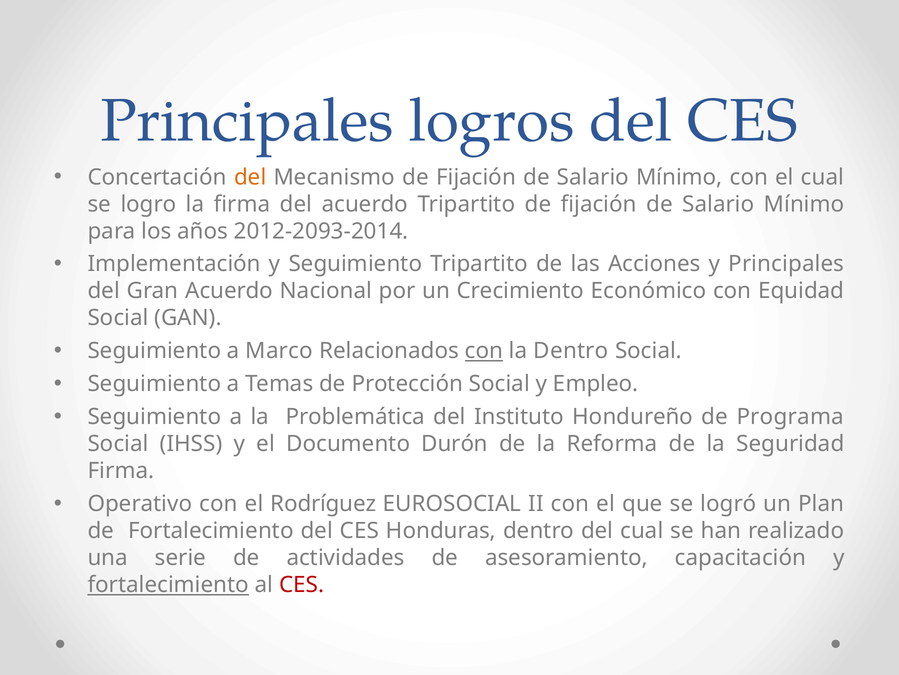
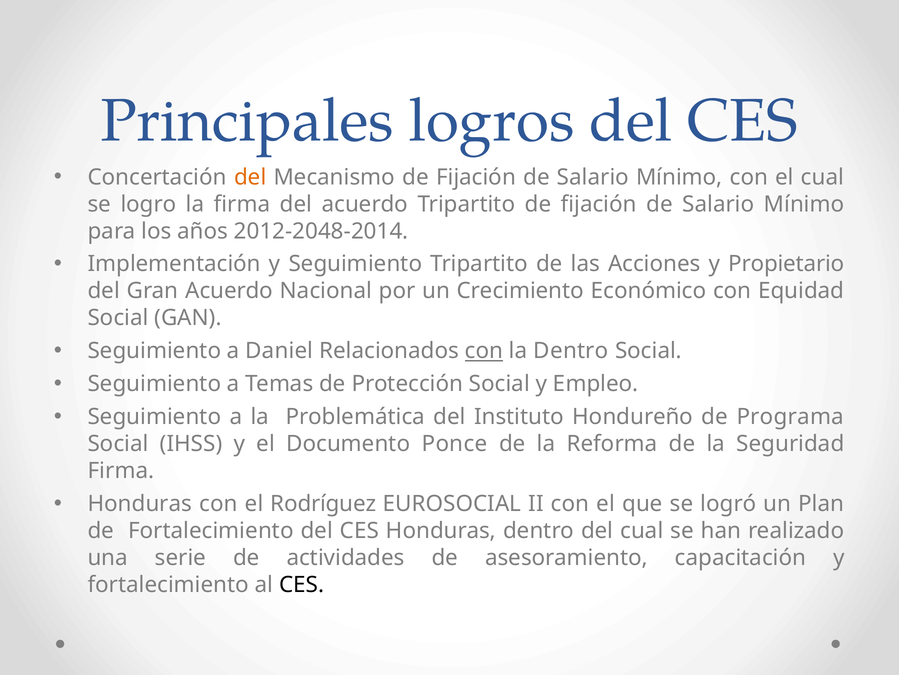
2012-2093-2014: 2012-2093-2014 -> 2012-2048-2014
y Principales: Principales -> Propietario
Marco: Marco -> Daniel
Durón: Durón -> Ponce
Operativo at (140, 503): Operativo -> Honduras
fortalecimiento at (168, 584) underline: present -> none
CES at (302, 584) colour: red -> black
